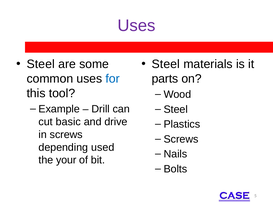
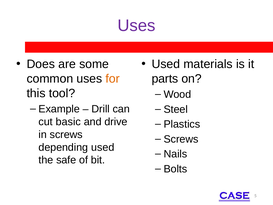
Steel at (41, 64): Steel -> Does
Steel at (166, 64): Steel -> Used
for colour: blue -> orange
your: your -> safe
